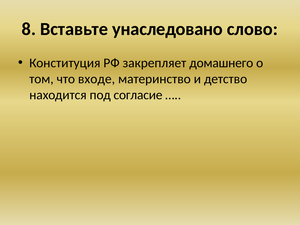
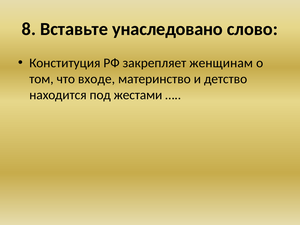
домашнего: домашнего -> женщинам
согласие: согласие -> жестами
